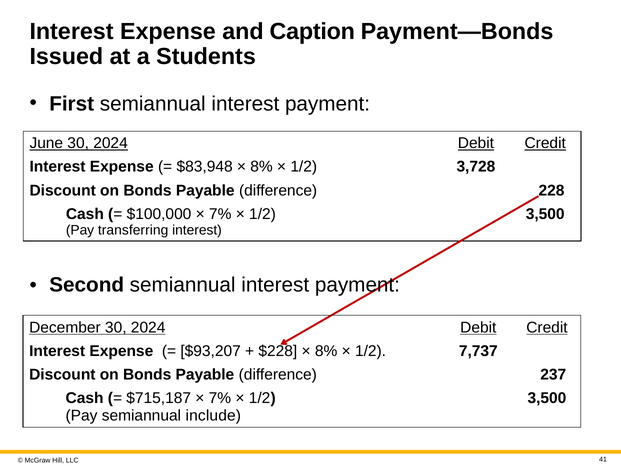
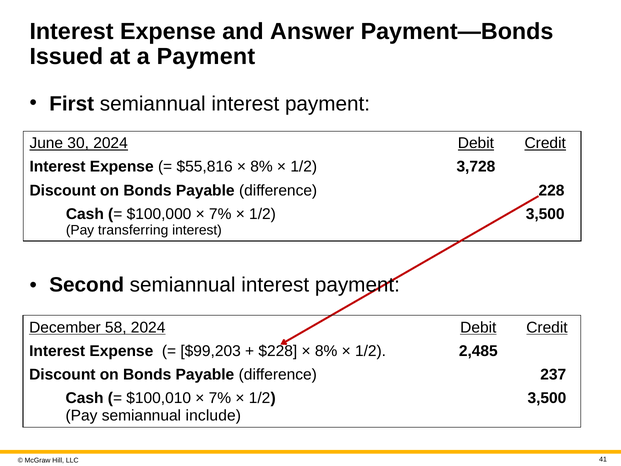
Caption: Caption -> Answer
a Students: Students -> Payment
$83,948: $83,948 -> $55,816
December 30: 30 -> 58
$93,207: $93,207 -> $99,203
7,737: 7,737 -> 2,485
$715,187: $715,187 -> $100,010
